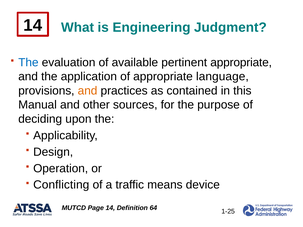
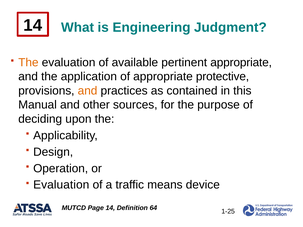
The at (28, 62) colour: blue -> orange
language: language -> protective
Conflicting at (61, 185): Conflicting -> Evaluation
